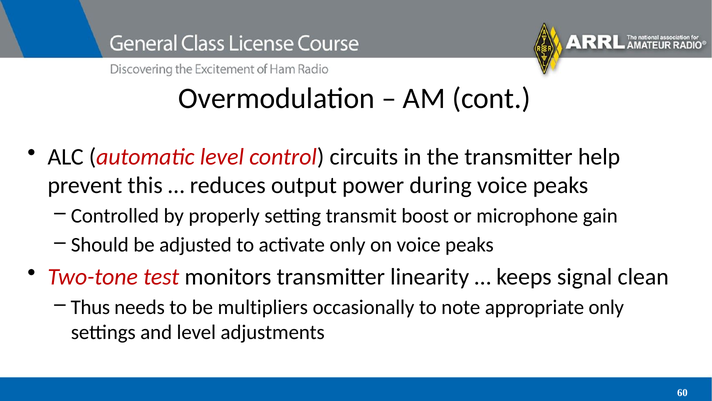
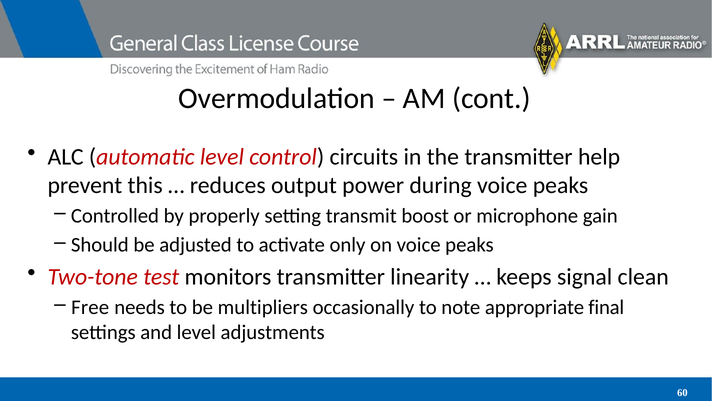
Thus: Thus -> Free
appropriate only: only -> final
